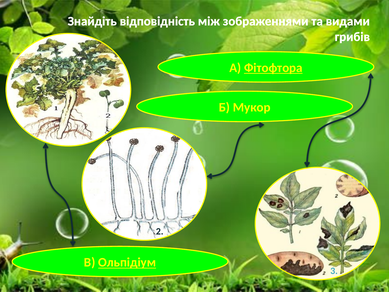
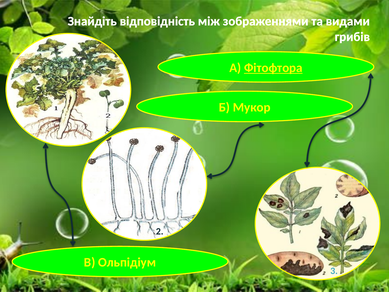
Ольпідіум underline: present -> none
